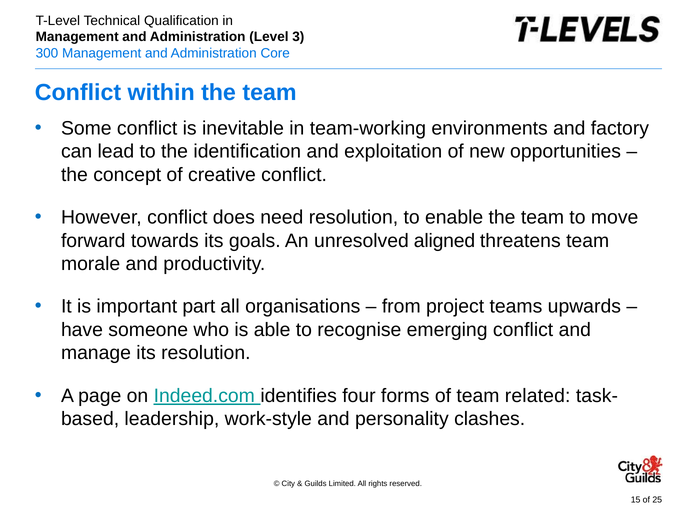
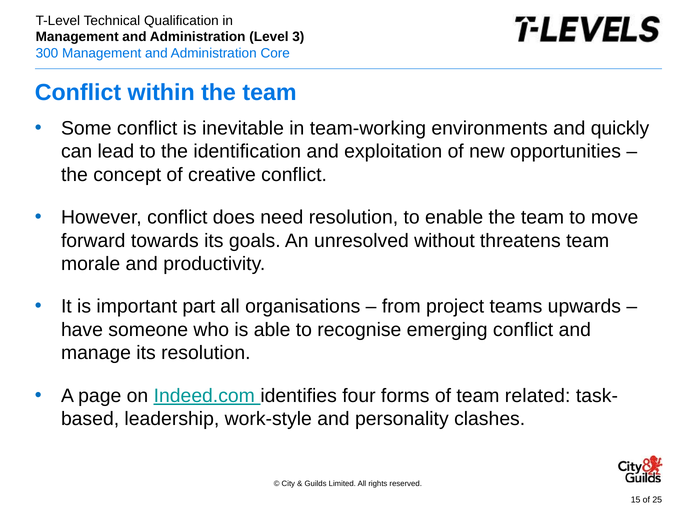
factory: factory -> quickly
aligned: aligned -> without
